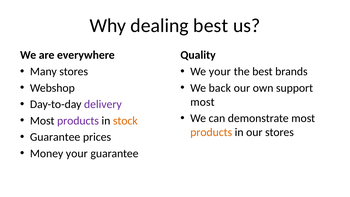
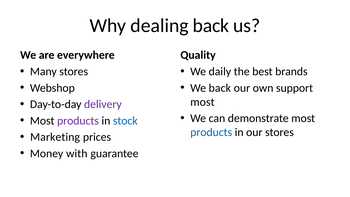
dealing best: best -> back
We your: your -> daily
stock colour: orange -> blue
products at (211, 132) colour: orange -> blue
Guarantee at (55, 137): Guarantee -> Marketing
Money your: your -> with
